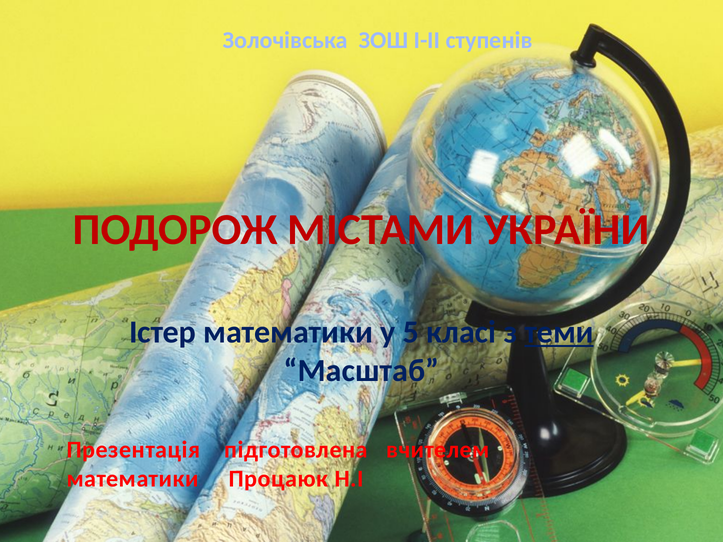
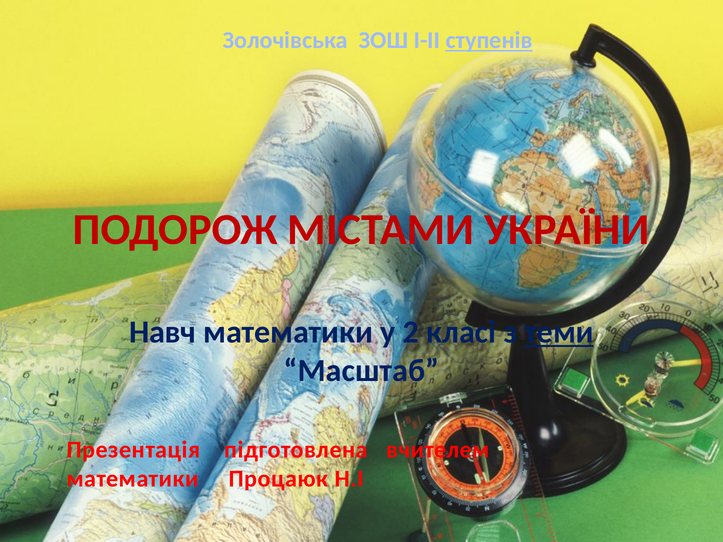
ступенів underline: none -> present
Істер: Істер -> Навч
5: 5 -> 2
